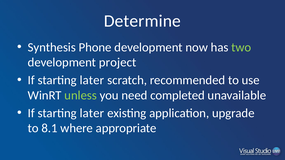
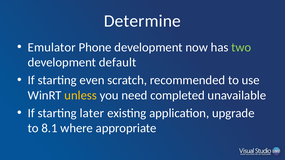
Synthesis: Synthesis -> Emulator
project: project -> default
later at (92, 80): later -> even
unless colour: light green -> yellow
